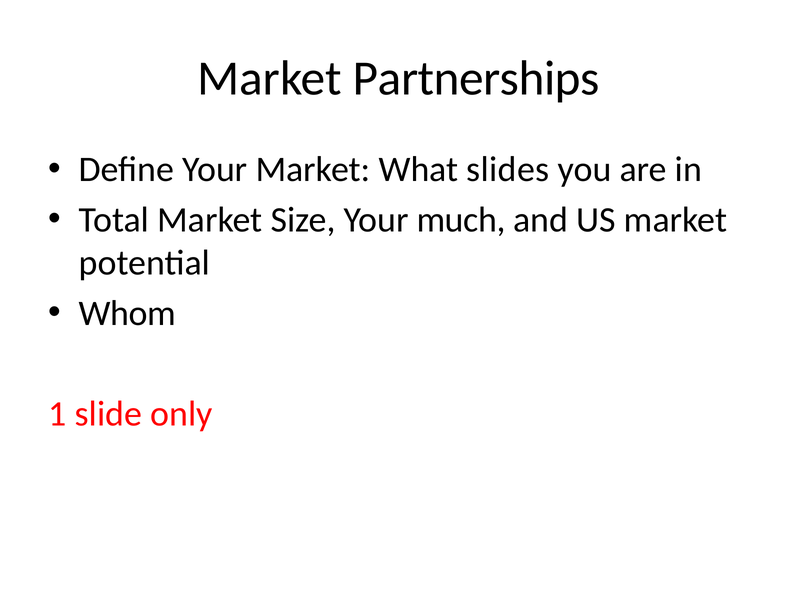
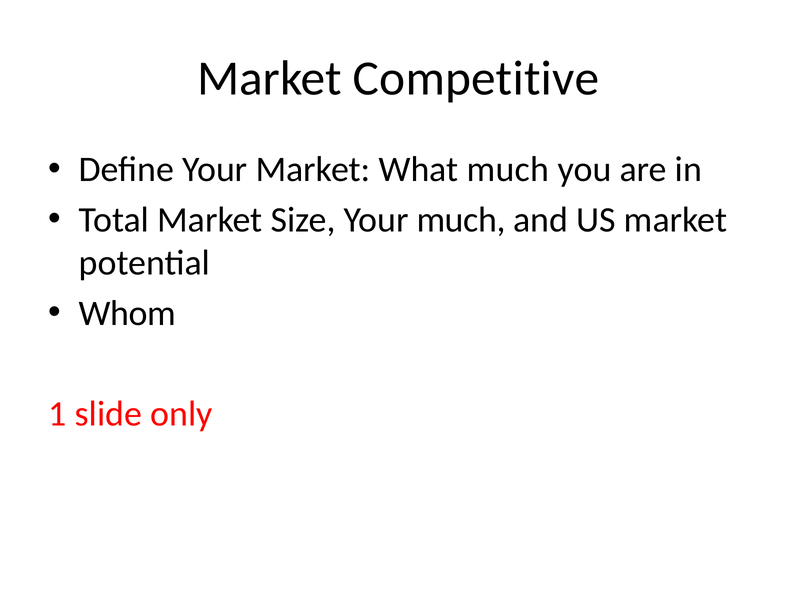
Partnerships: Partnerships -> Competitive
What slides: slides -> much
